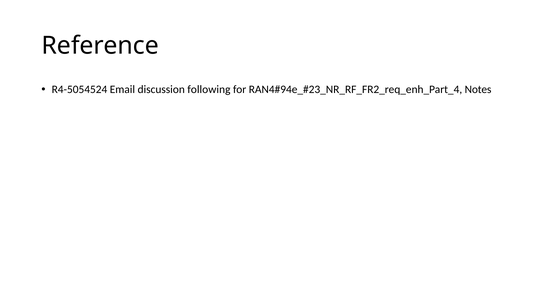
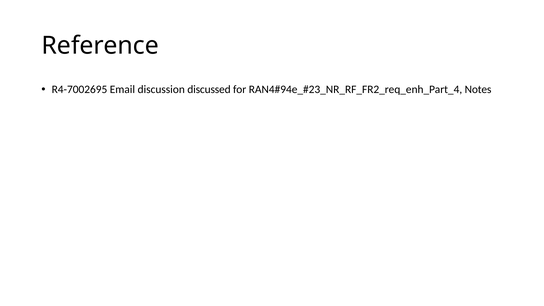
R4-5054524: R4-5054524 -> R4-7002695
following: following -> discussed
